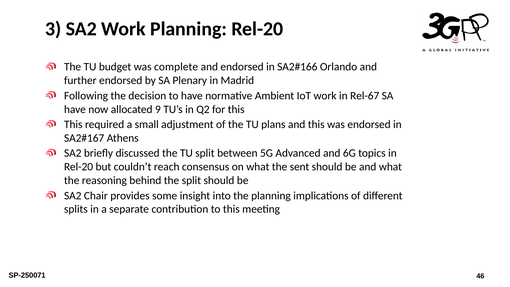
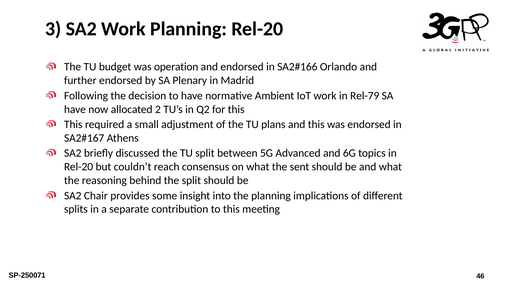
complete: complete -> operation
Rel-67: Rel-67 -> Rel-79
9: 9 -> 2
